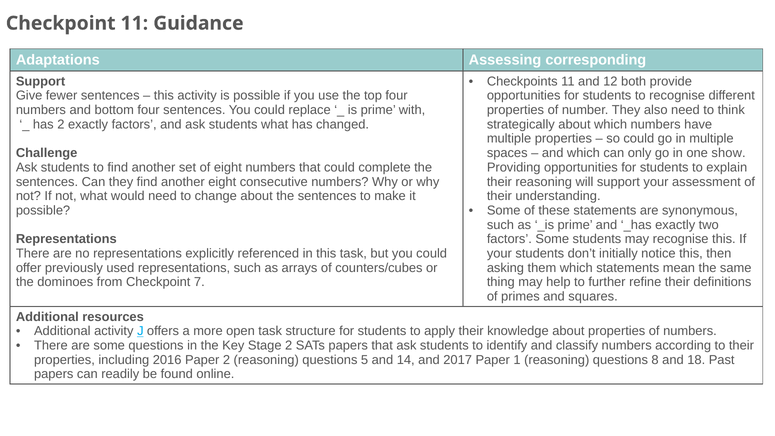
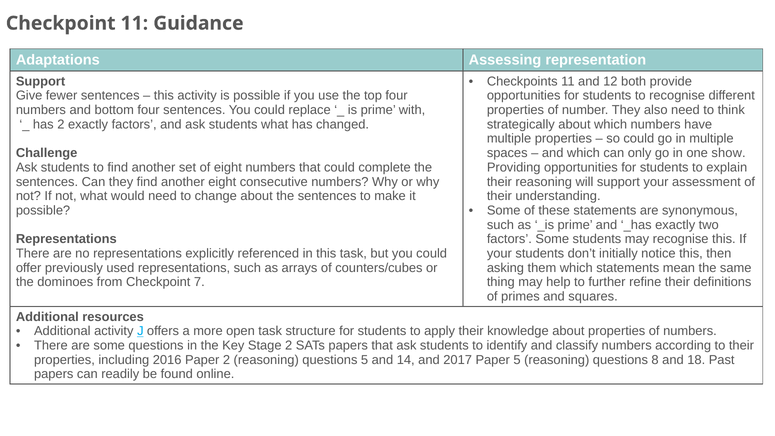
corresponding: corresponding -> representation
Paper 1: 1 -> 5
